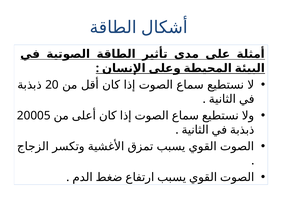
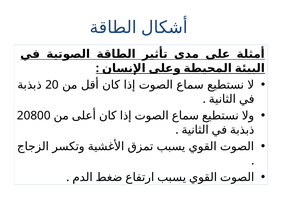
20005: 20005 -> 20800
